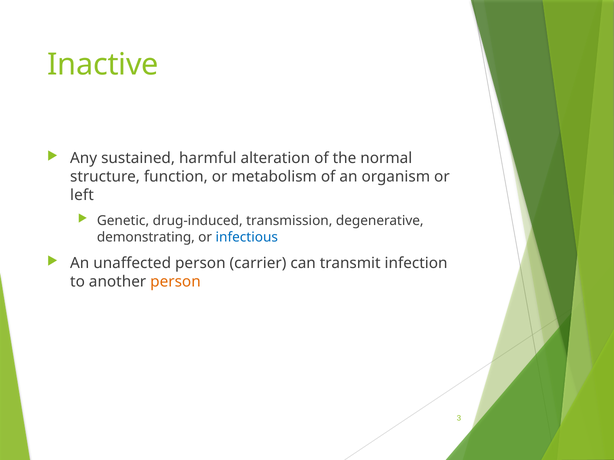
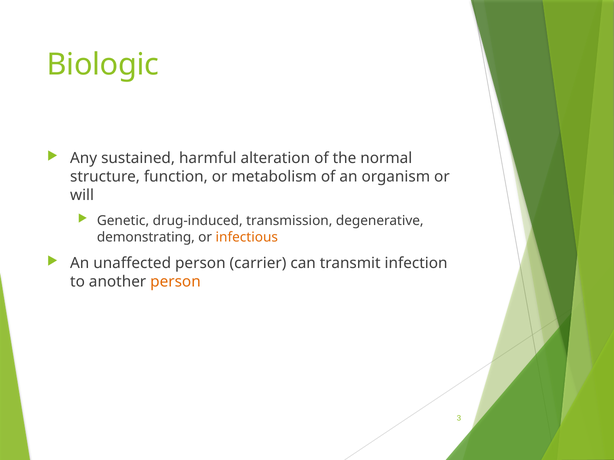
Inactive: Inactive -> Biologic
left: left -> will
infectious colour: blue -> orange
